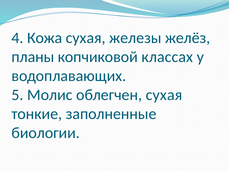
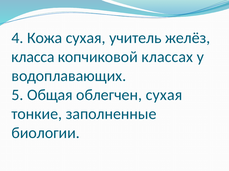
железы: железы -> учитель
планы: планы -> класса
Молис: Молис -> Общая
